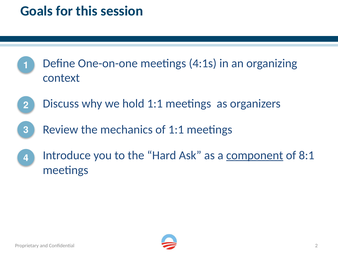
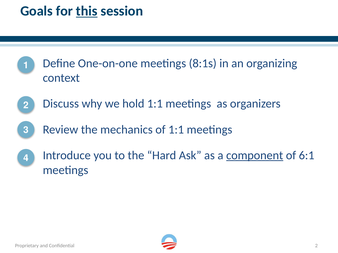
this underline: none -> present
4:1s: 4:1s -> 8:1s
8:1: 8:1 -> 6:1
